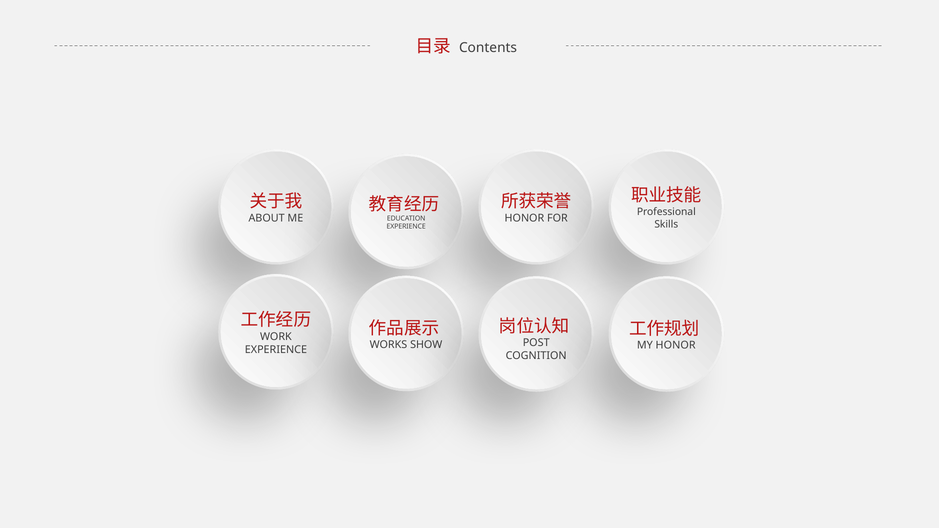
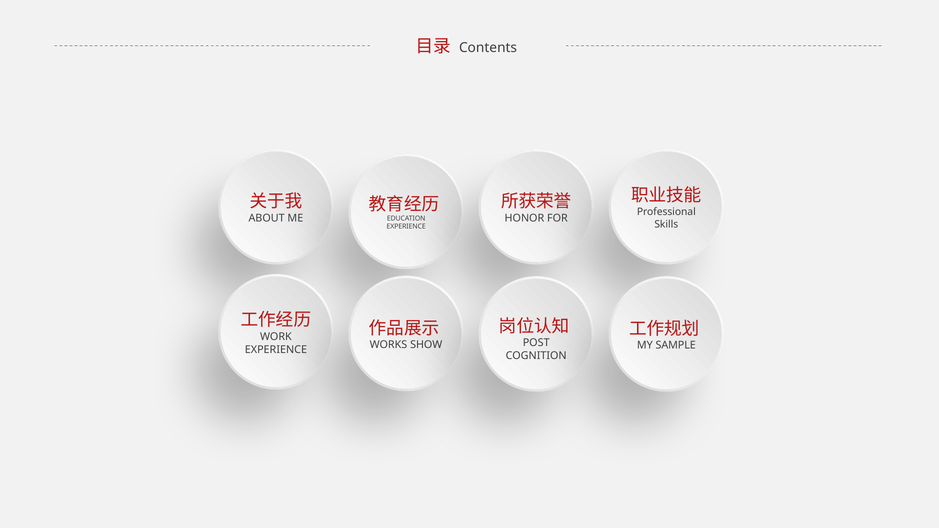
HONOR at (676, 345): HONOR -> SAMPLE
